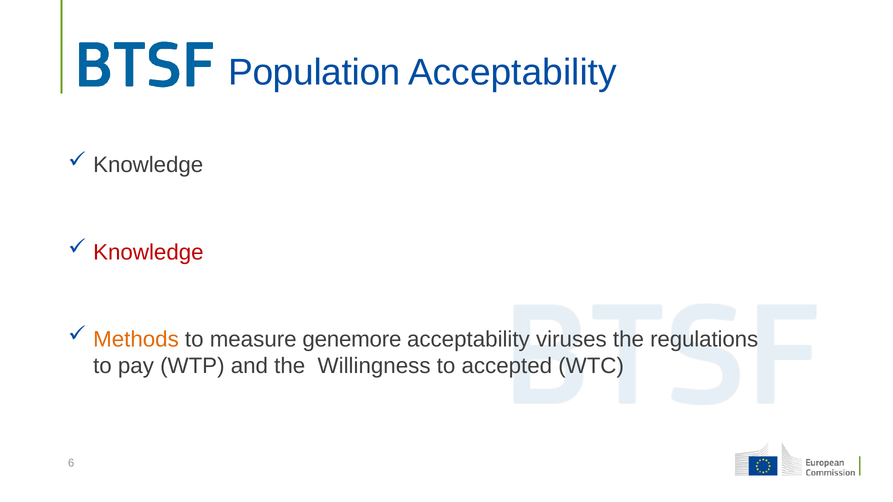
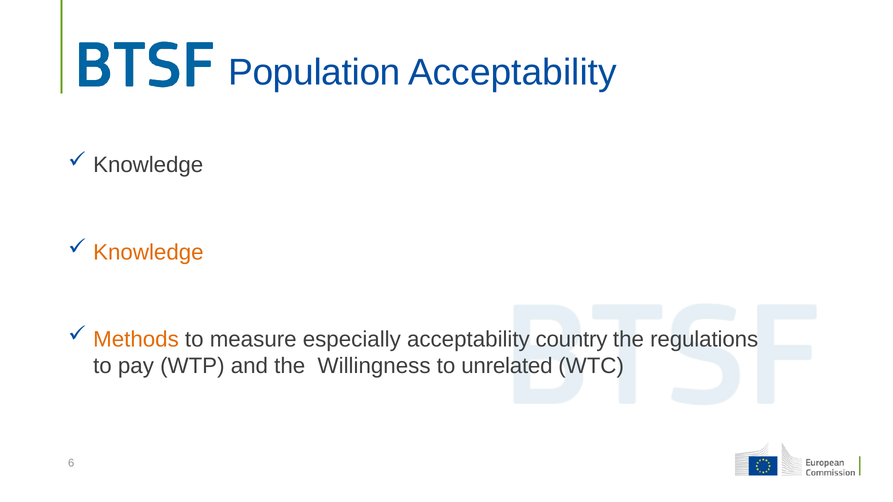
Knowledge at (148, 252) colour: red -> orange
genemore: genemore -> especially
viruses: viruses -> country
accepted: accepted -> unrelated
